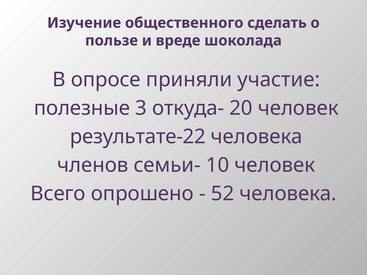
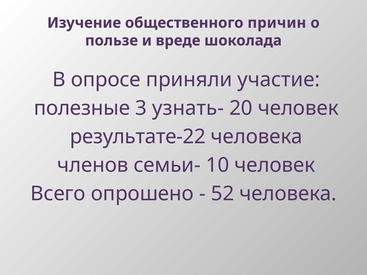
сделать: сделать -> причин
откуда-: откуда- -> узнать-
